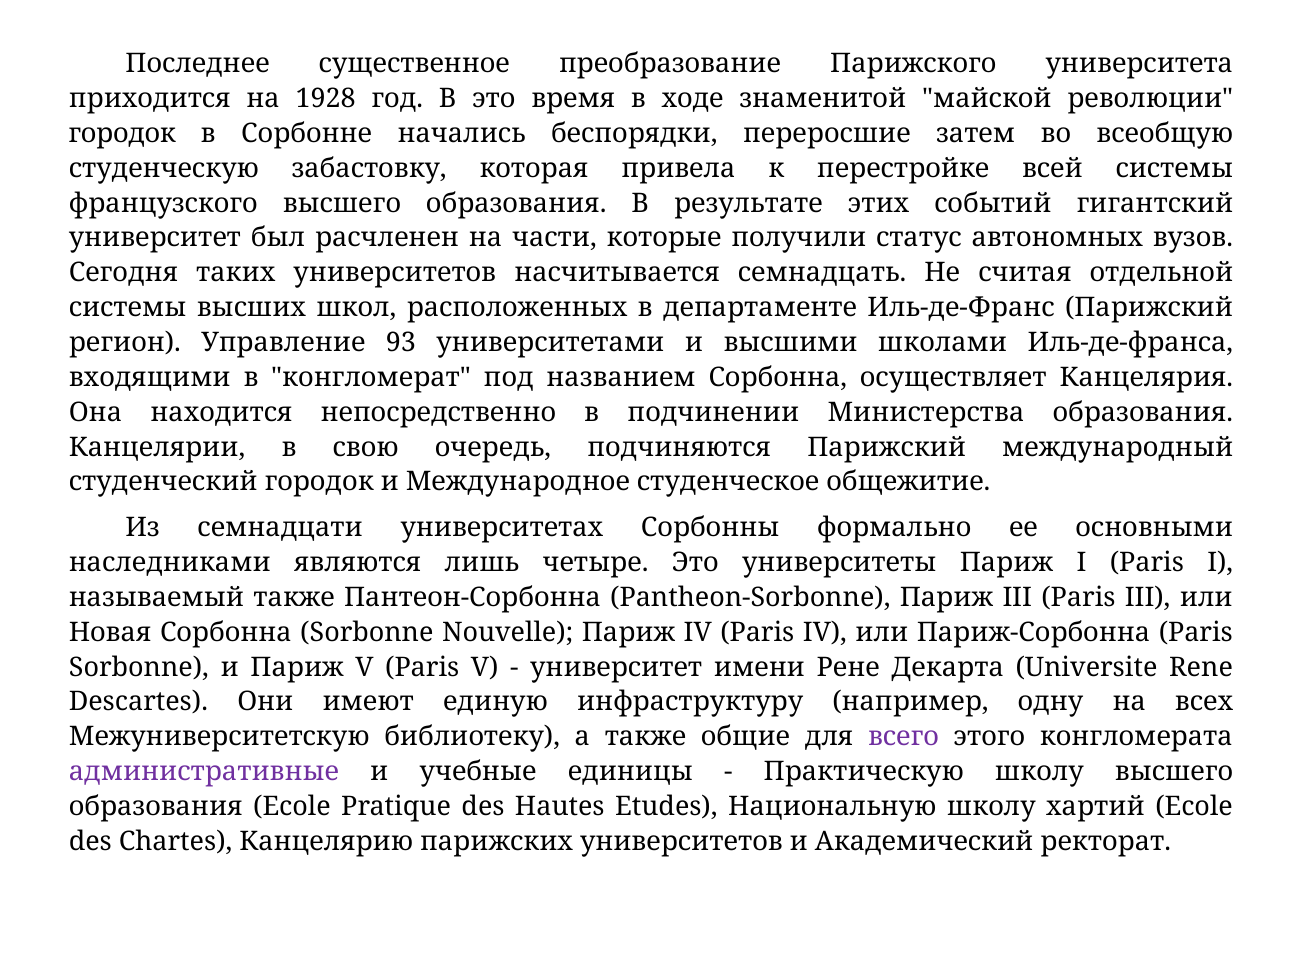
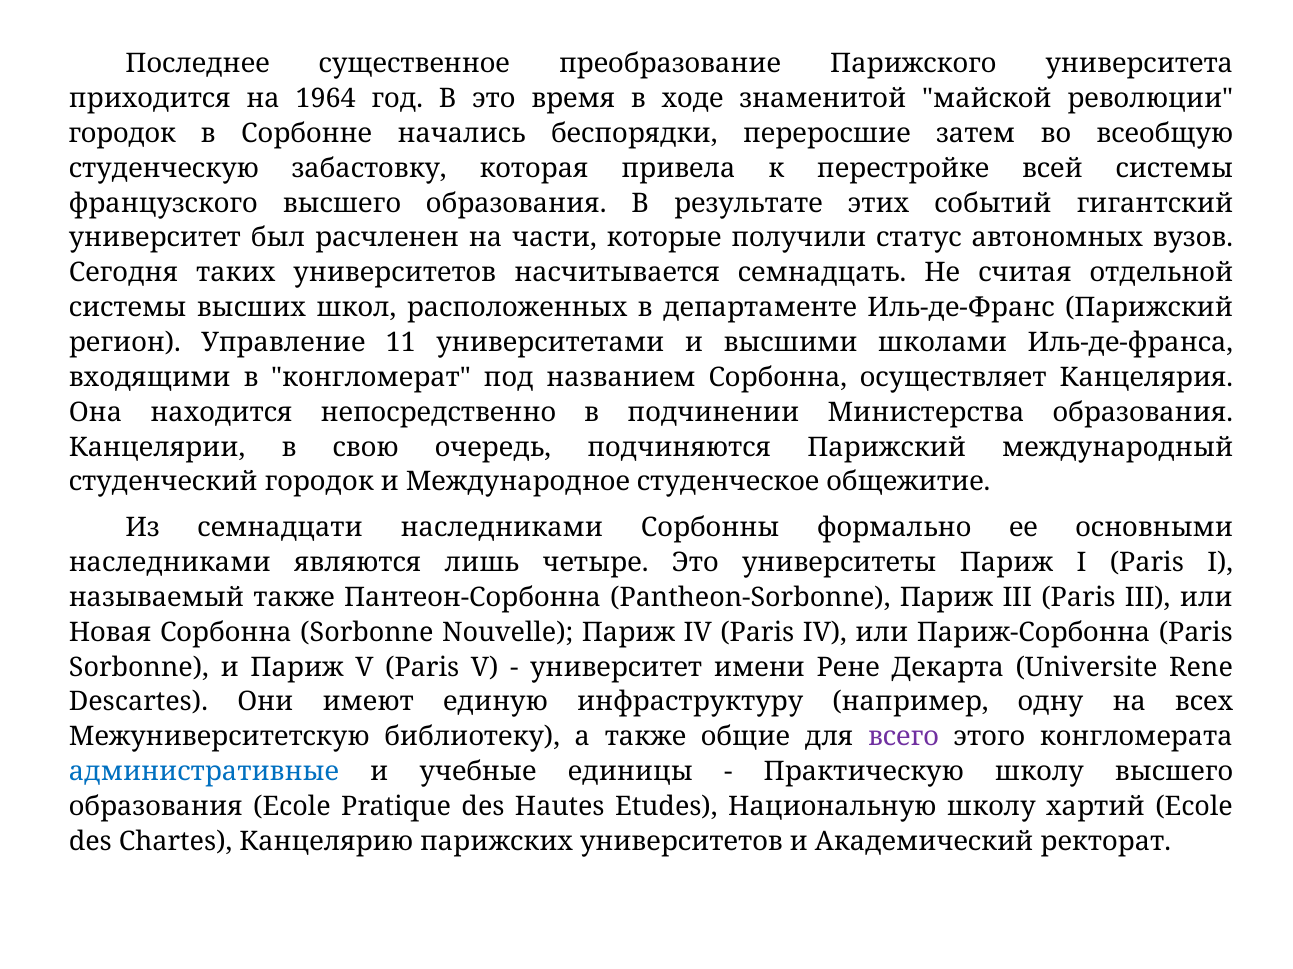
1928: 1928 -> 1964
93: 93 -> 11
семнадцати университетах: университетах -> наследниками
административные colour: purple -> blue
